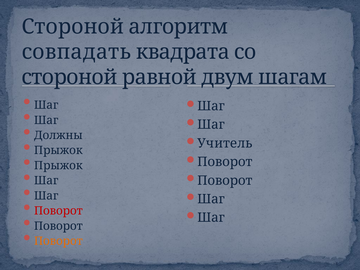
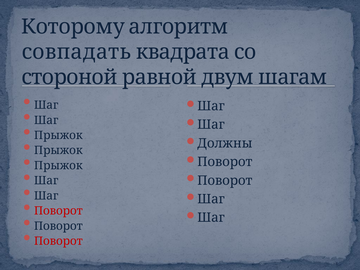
Стороной at (73, 27): Стороной -> Которому
Должны at (58, 135): Должны -> Прыжок
Учитель: Учитель -> Должны
Поворот at (58, 241) colour: orange -> red
